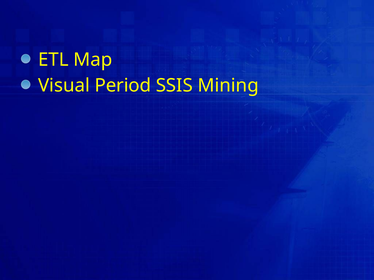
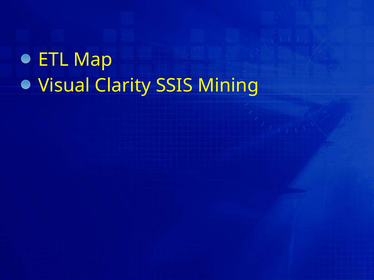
Period: Period -> Clarity
